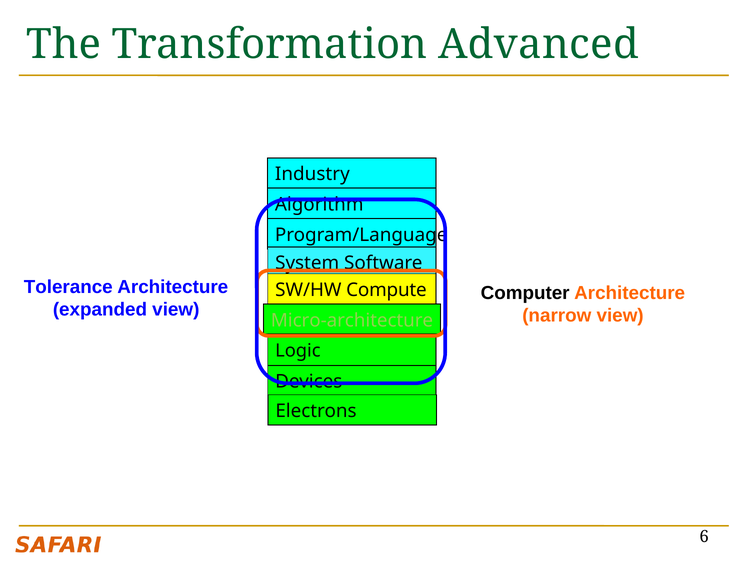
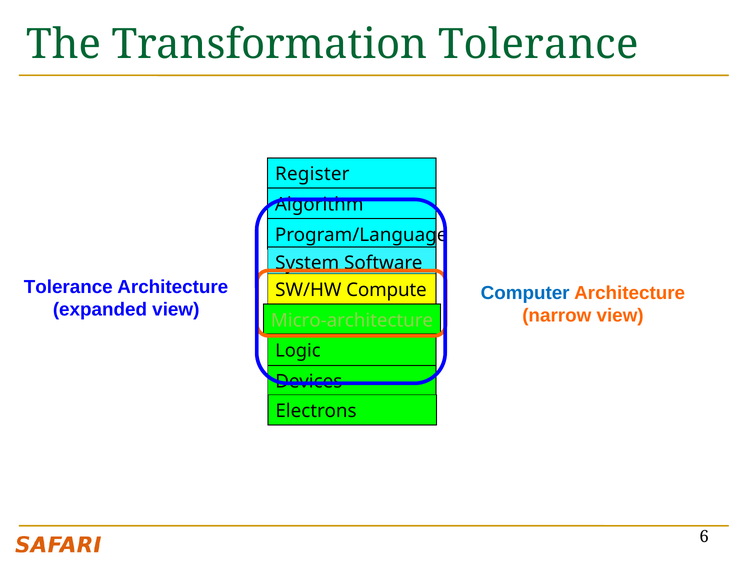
Transformation Advanced: Advanced -> Tolerance
Industry: Industry -> Register
Computer colour: black -> blue
